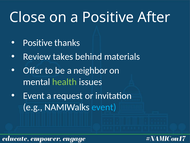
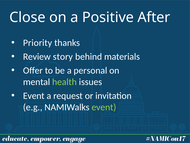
Positive at (38, 43): Positive -> Priority
takes: takes -> story
neighbor: neighbor -> personal
event at (104, 107) colour: light blue -> light green
